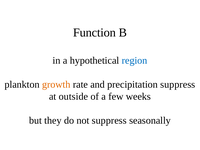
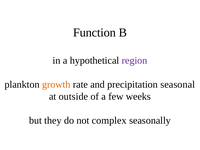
region colour: blue -> purple
precipitation suppress: suppress -> seasonal
not suppress: suppress -> complex
